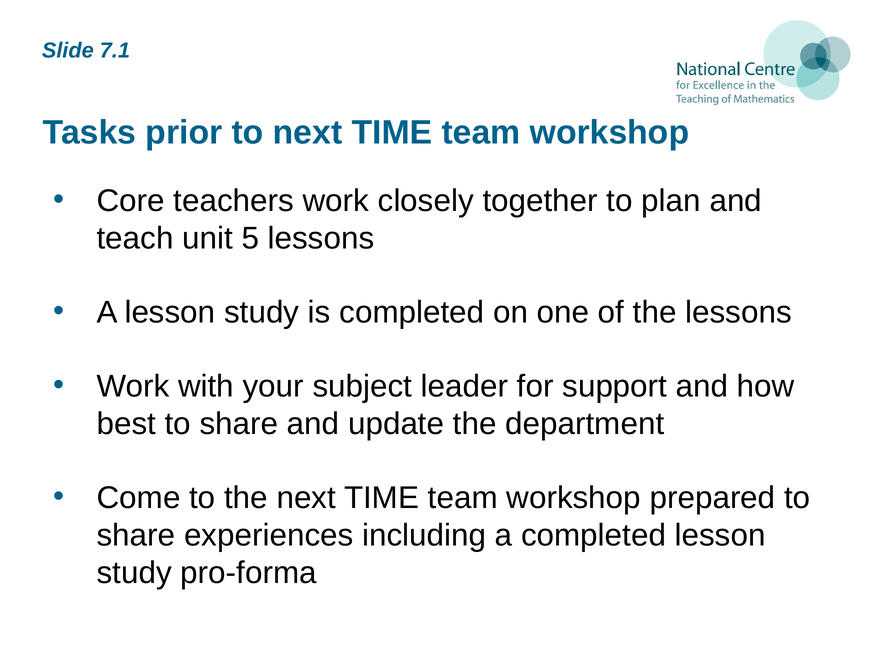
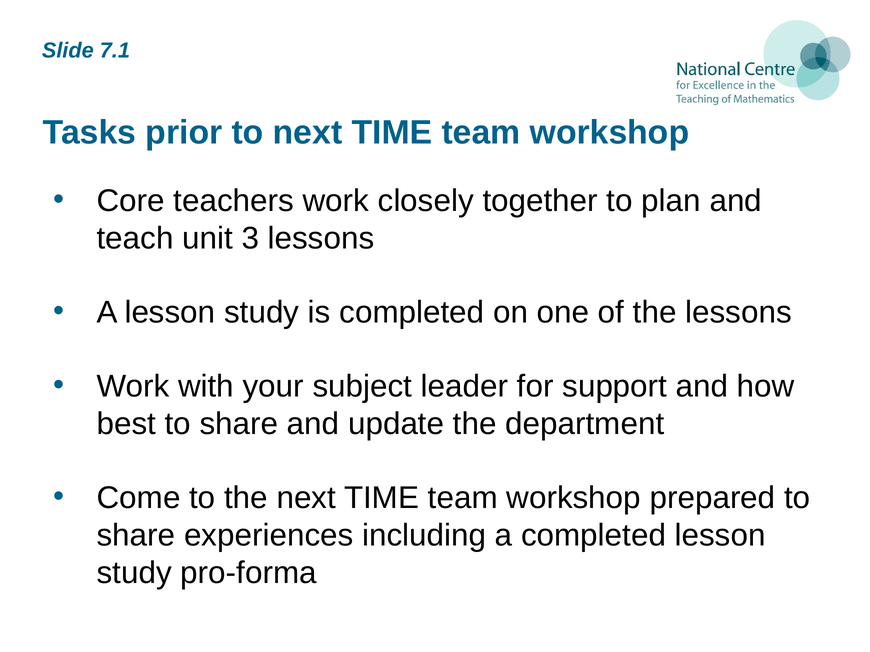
5: 5 -> 3
